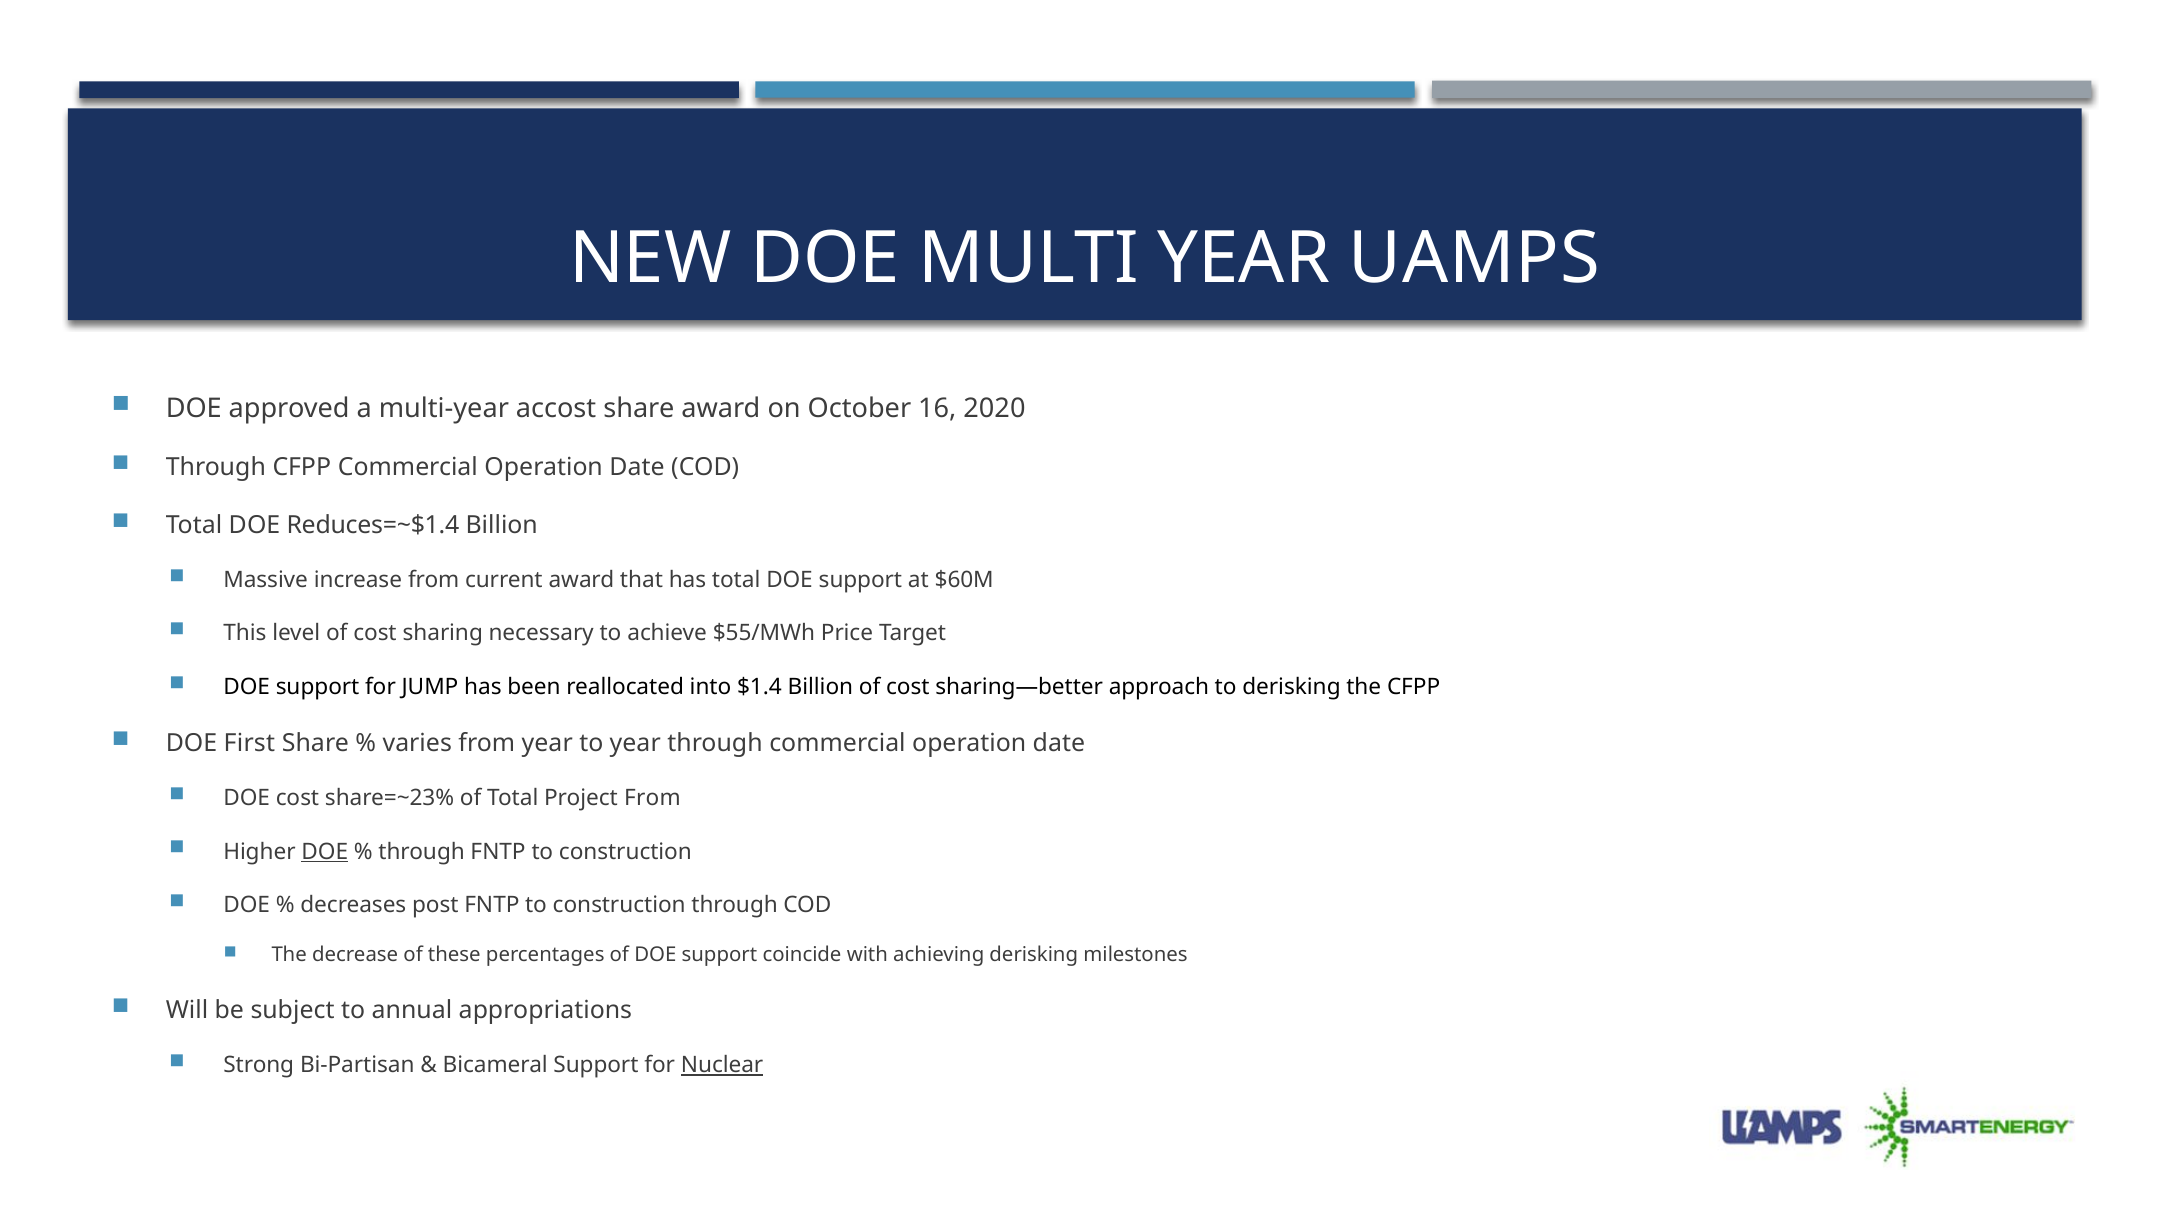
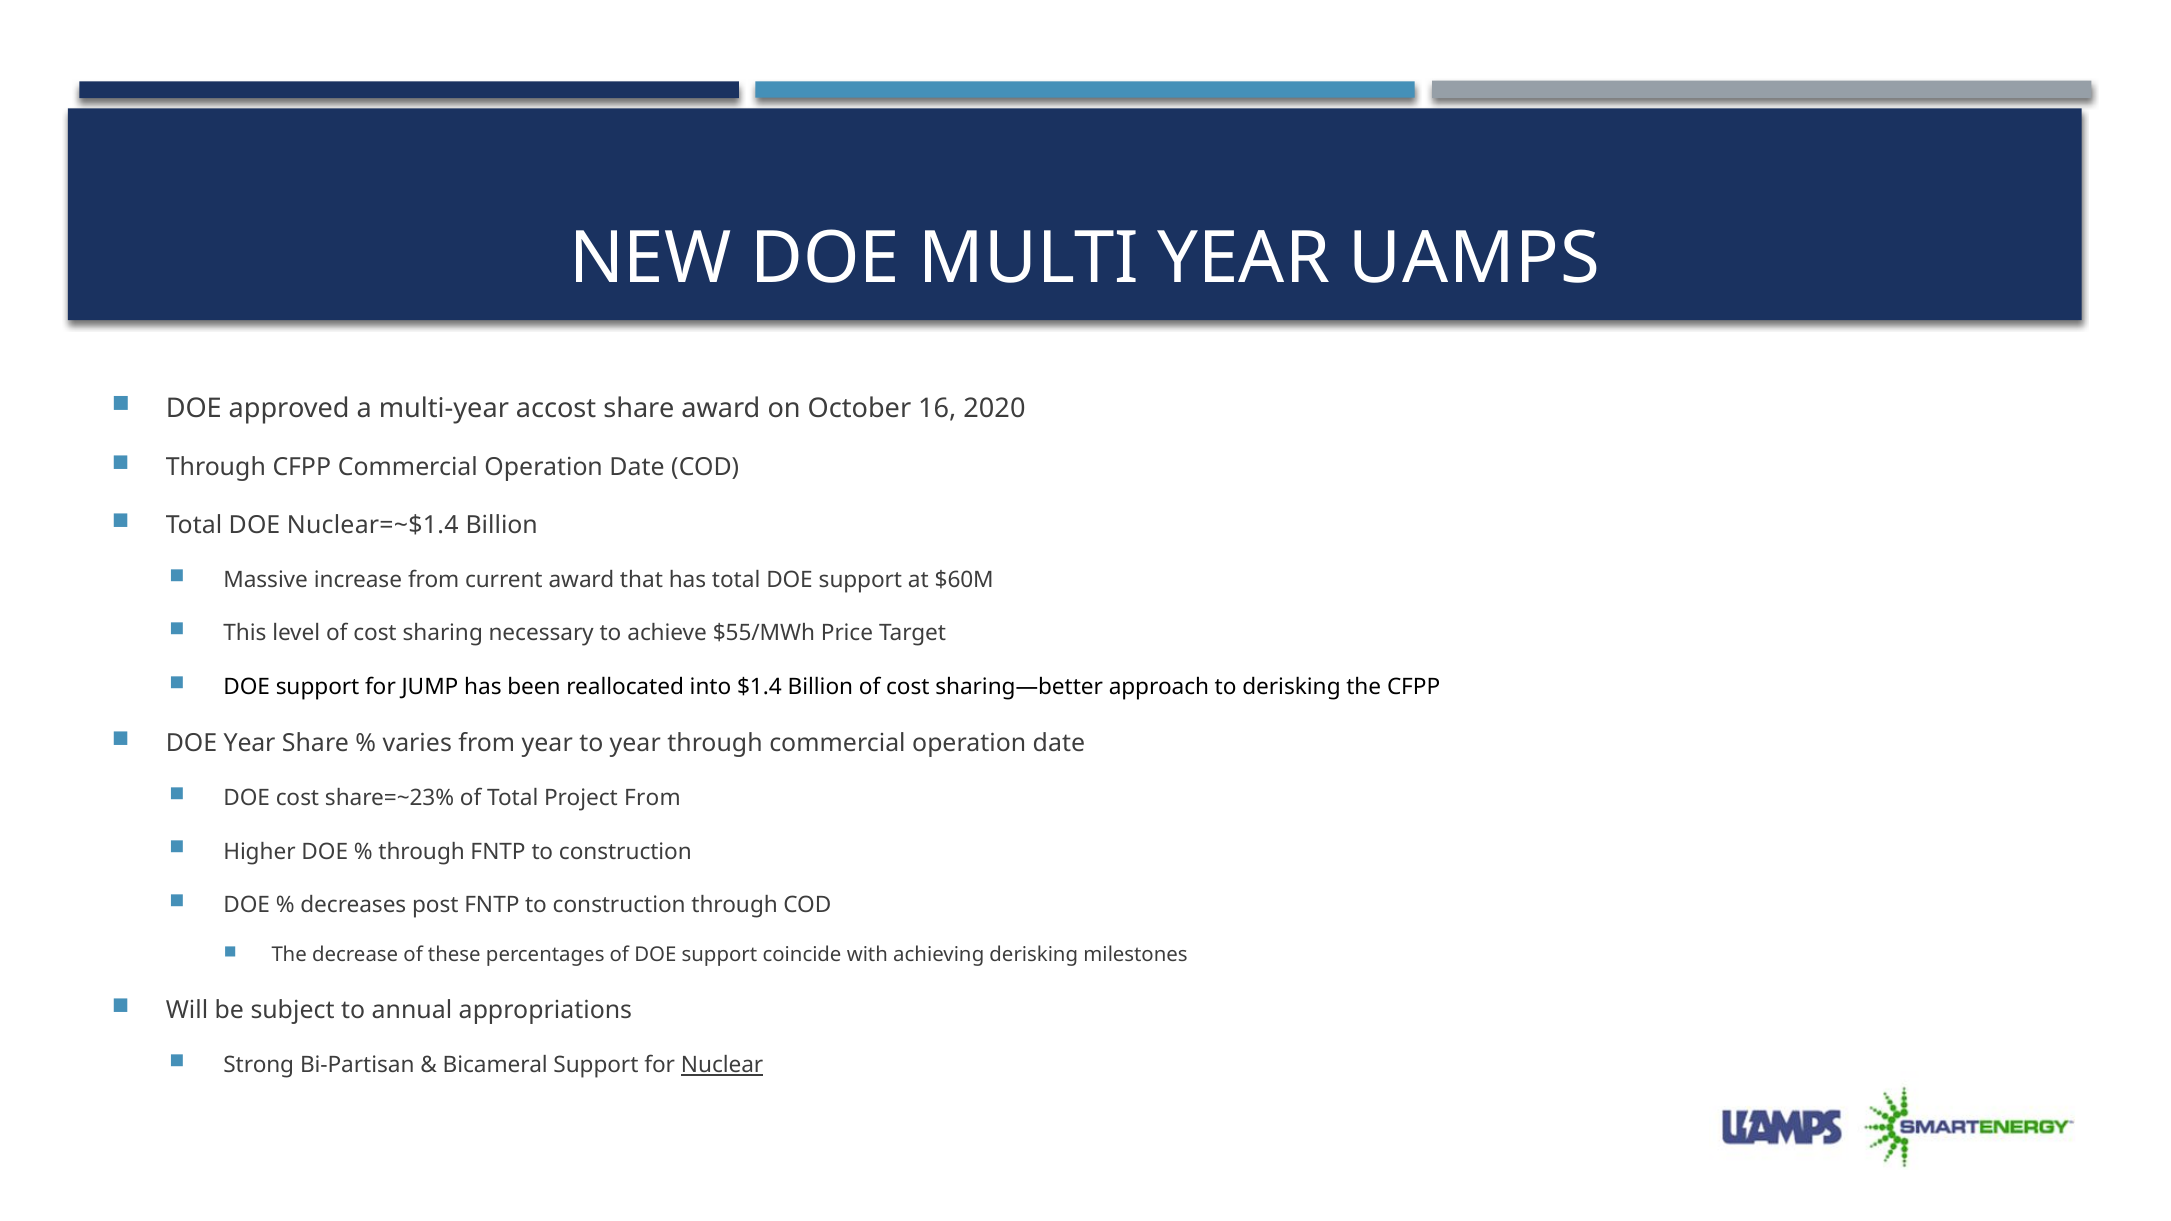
Reduces=~$1.4: Reduces=~$1.4 -> Nuclear=~$1.4
DOE First: First -> Year
DOE at (325, 852) underline: present -> none
